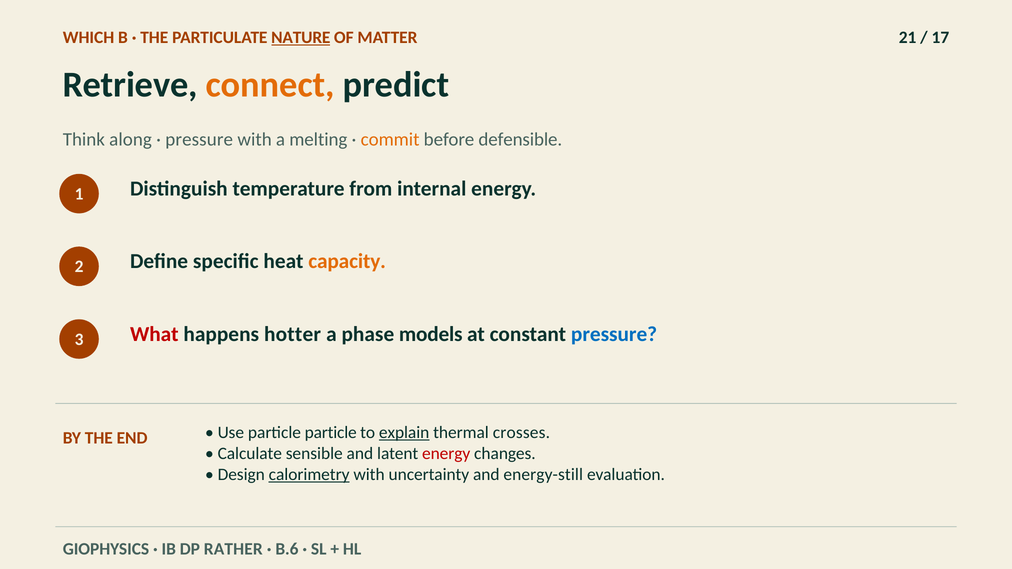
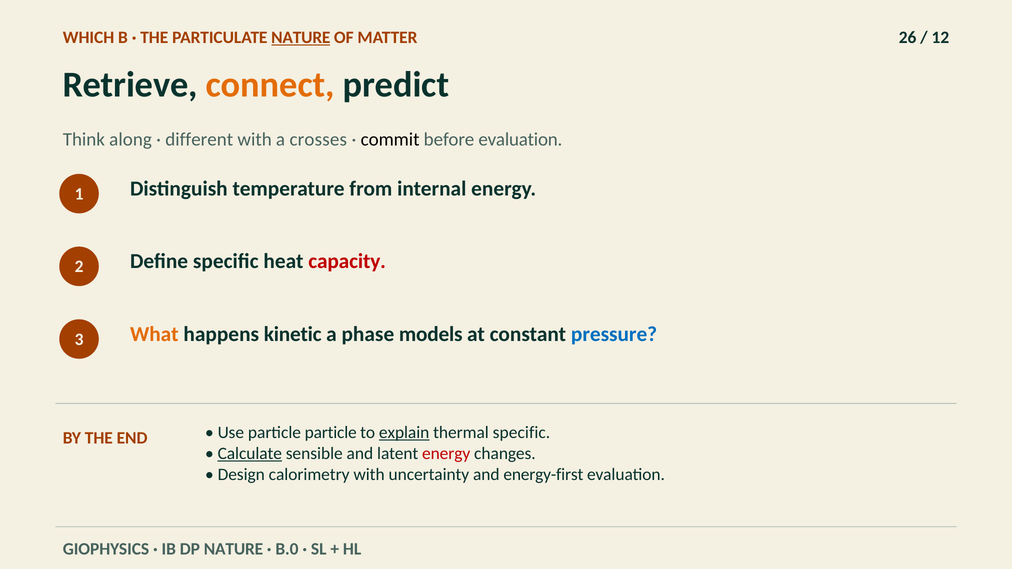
21: 21 -> 26
17: 17 -> 12
pressure at (199, 140): pressure -> different
melting: melting -> crosses
commit colour: orange -> black
before defensible: defensible -> evaluation
capacity colour: orange -> red
What colour: red -> orange
hotter: hotter -> kinetic
thermal crosses: crosses -> specific
Calculate underline: none -> present
calorimetry underline: present -> none
energy-still: energy-still -> energy-first
DP RATHER: RATHER -> NATURE
B.6: B.6 -> B.0
